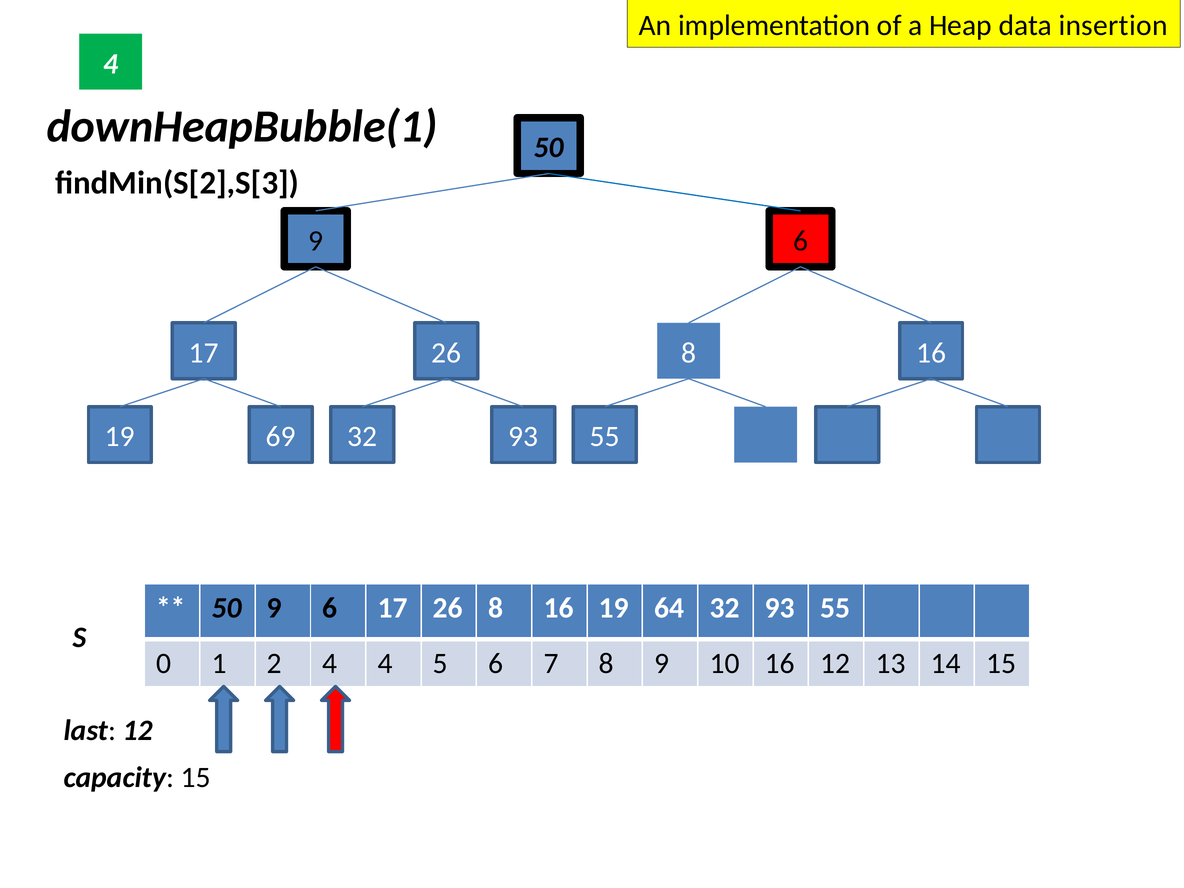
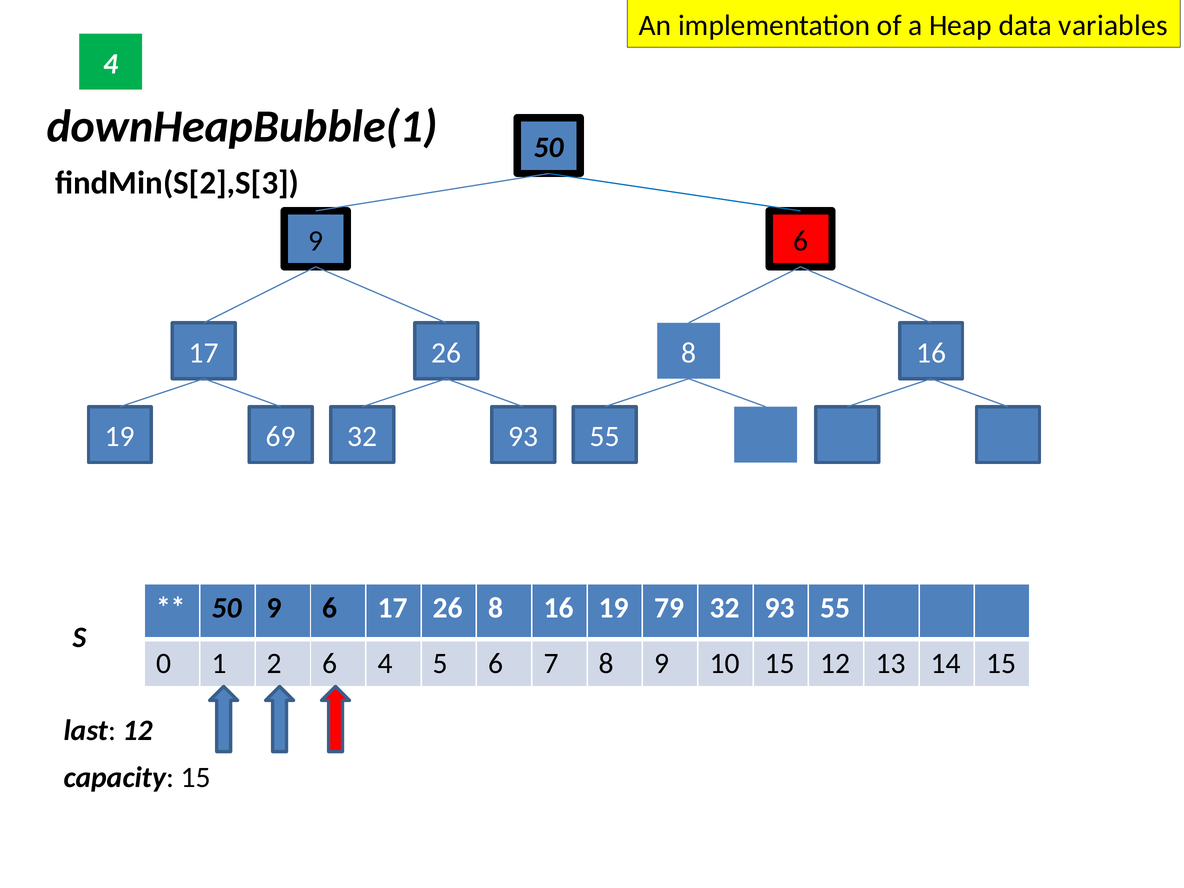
insertion: insertion -> variables
64: 64 -> 79
2 4: 4 -> 6
10 16: 16 -> 15
